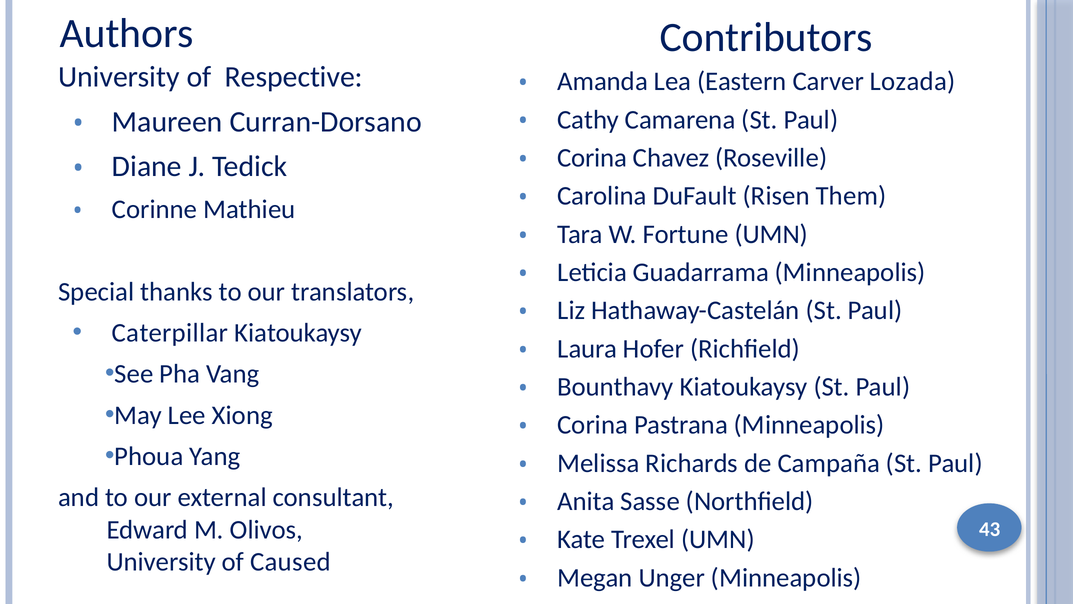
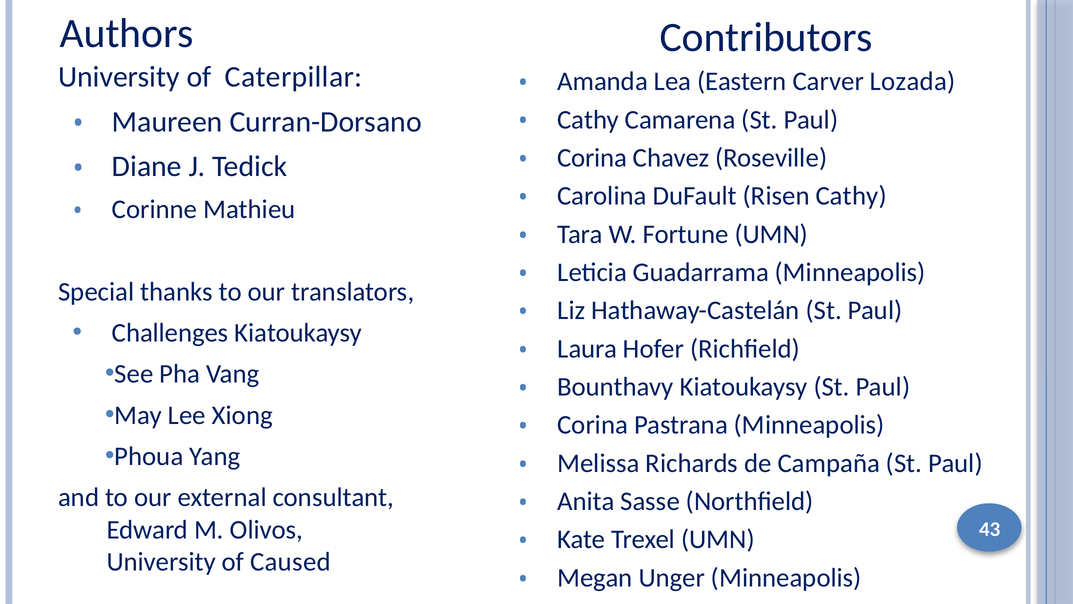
Respective: Respective -> Caterpillar
Risen Them: Them -> Cathy
Caterpillar: Caterpillar -> Challenges
